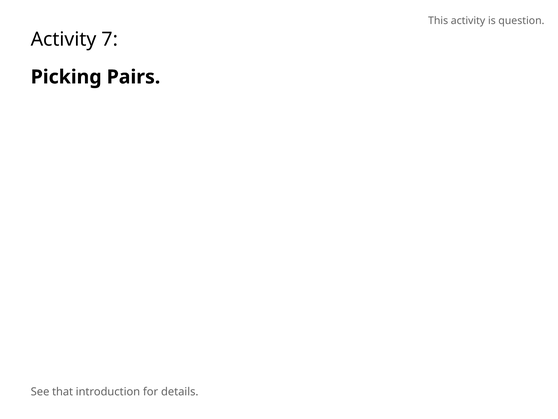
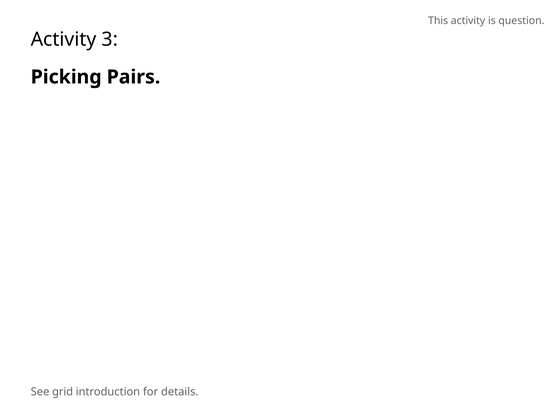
7: 7 -> 3
that: that -> grid
